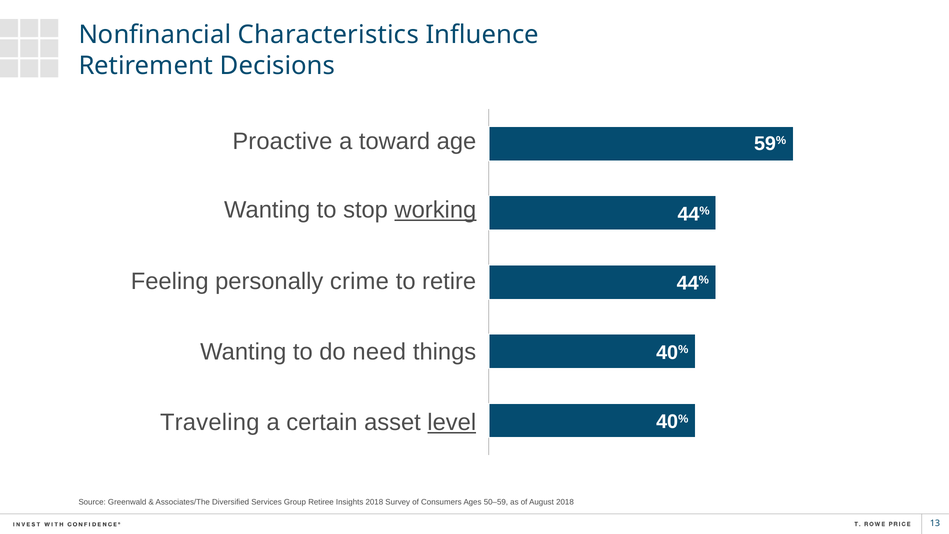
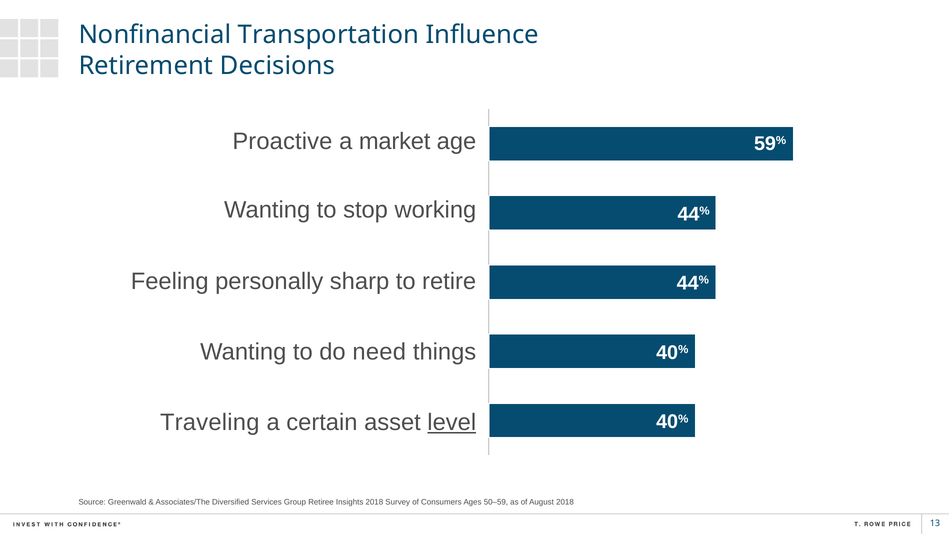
Characteristics: Characteristics -> Transportation
toward: toward -> market
working underline: present -> none
crime: crime -> sharp
